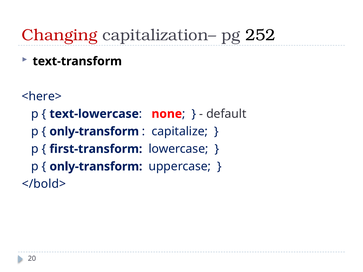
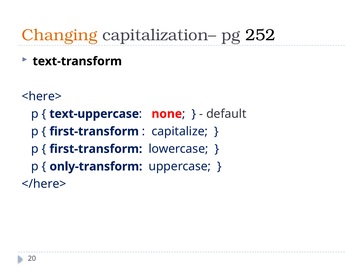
Changing colour: red -> orange
text-lowercase: text-lowercase -> text-uppercase
only-transform at (94, 132): only-transform -> first-transform
</bold>: </bold> -> </here>
